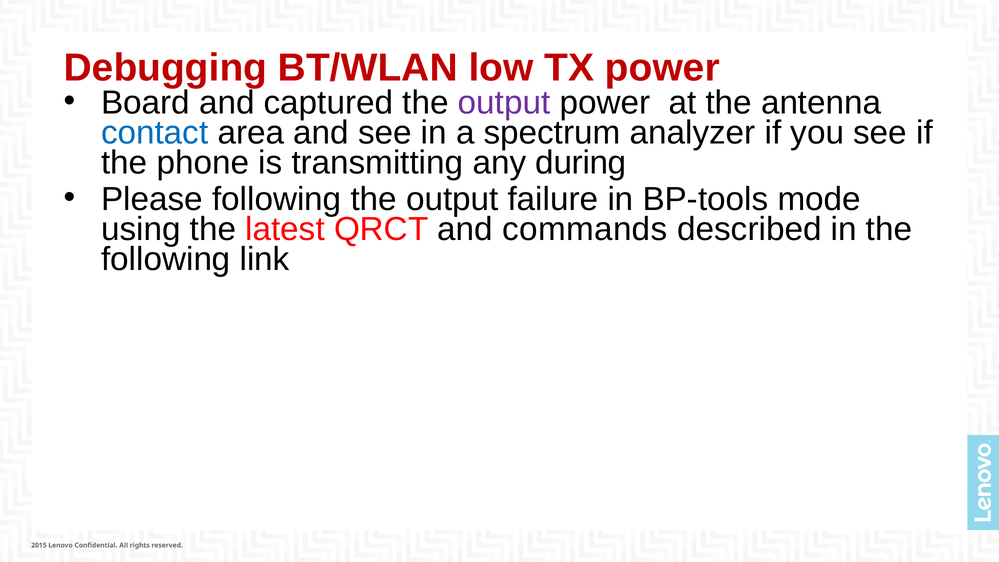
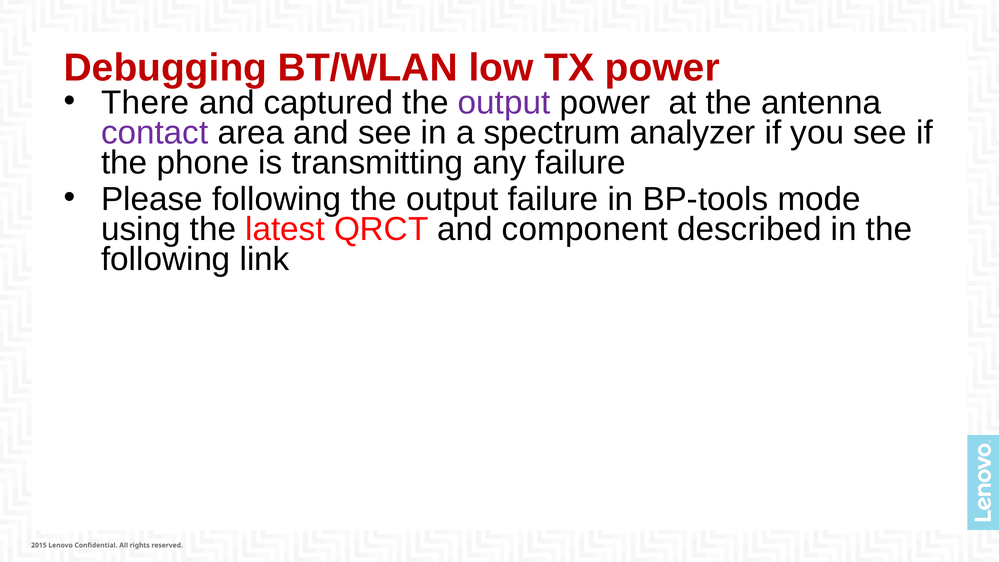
Board: Board -> There
contact colour: blue -> purple
any during: during -> failure
commands: commands -> component
